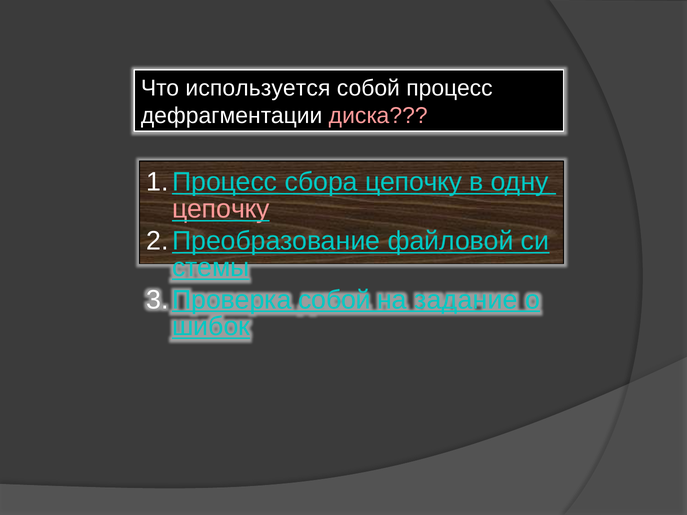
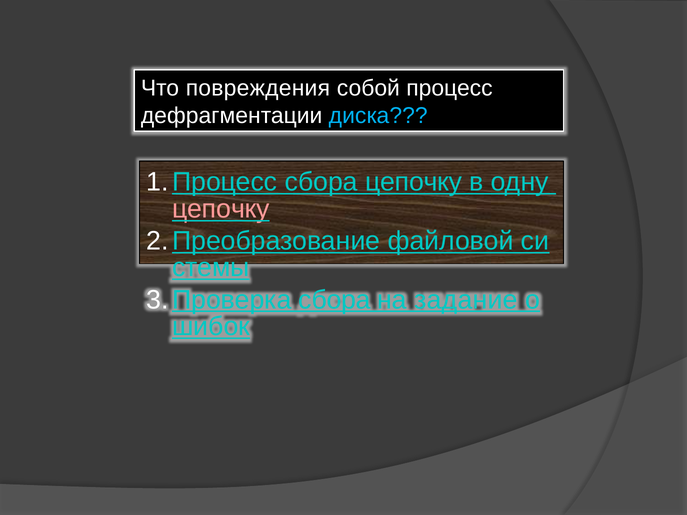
используется: используется -> повреждения
диска colour: pink -> light blue
собой at (335, 300): собой -> сбора
